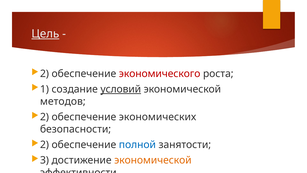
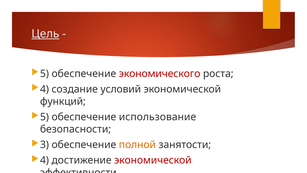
2 at (44, 74): 2 -> 5
1 at (44, 89): 1 -> 4
условий underline: present -> none
методов: методов -> функций
2 at (44, 117): 2 -> 5
экономических: экономических -> использование
2 at (44, 145): 2 -> 3
полной colour: blue -> orange
3 at (44, 160): 3 -> 4
экономической at (153, 160) colour: orange -> red
